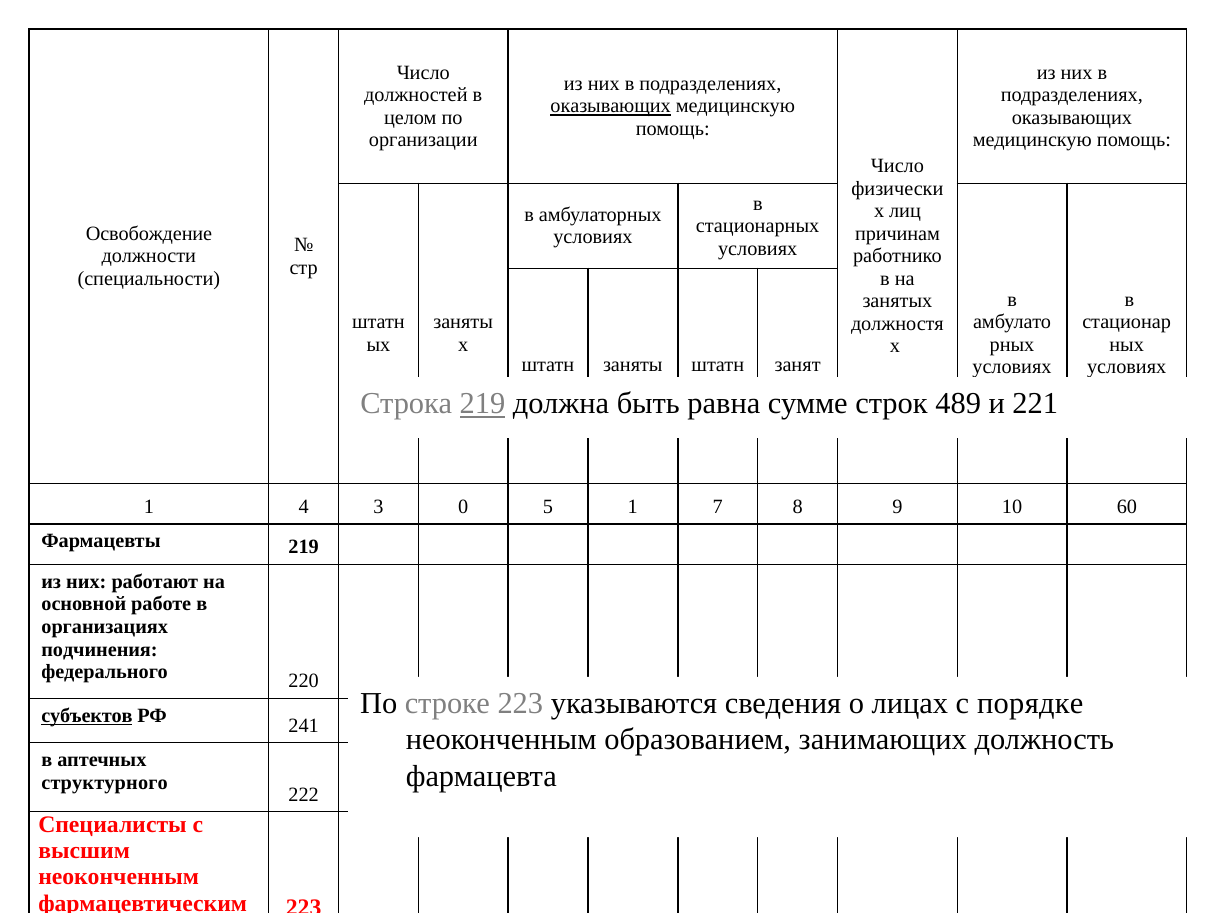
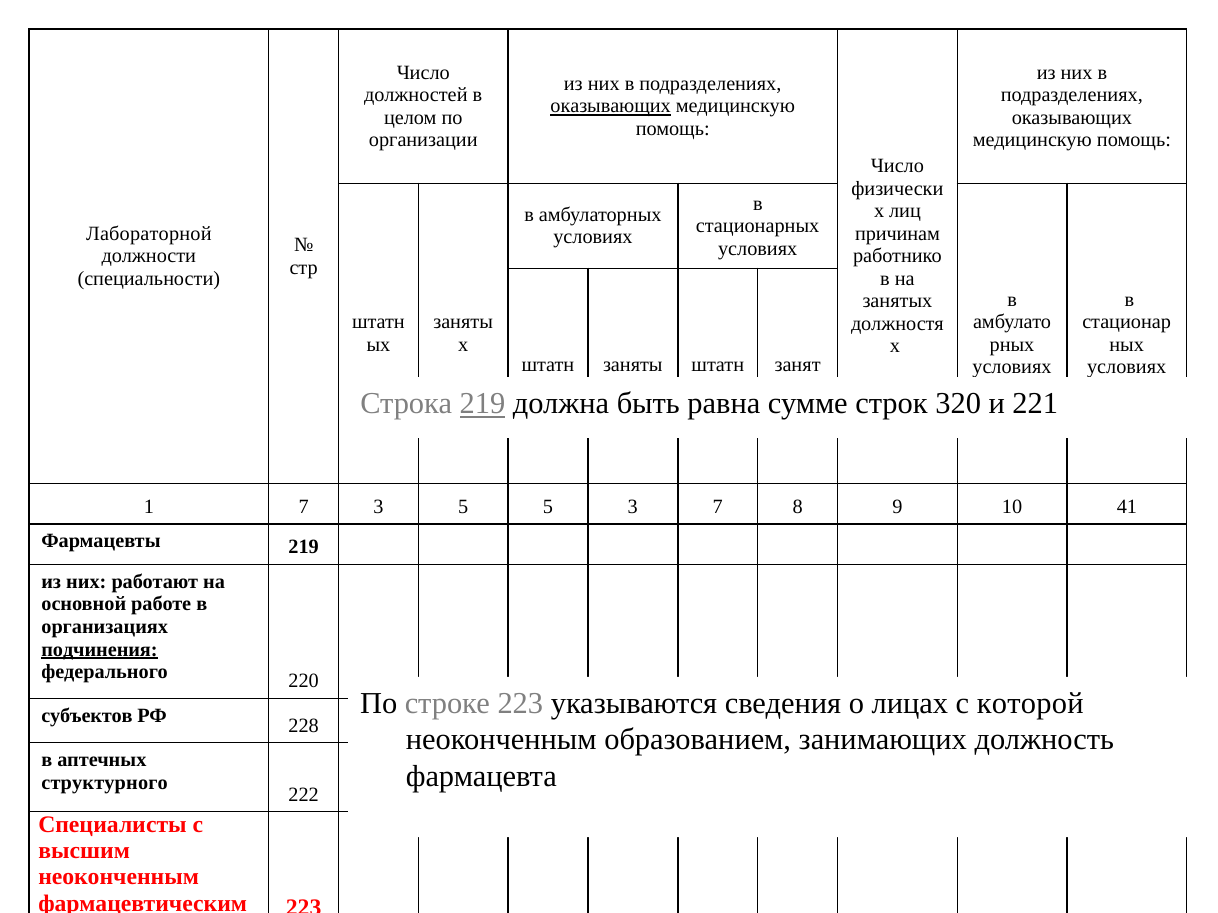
Освобождение: Освобождение -> Лабораторной
489: 489 -> 320
1 4: 4 -> 7
3 0: 0 -> 5
5 1: 1 -> 3
60: 60 -> 41
подчинения underline: none -> present
порядке: порядке -> которой
субъектов underline: present -> none
241: 241 -> 228
